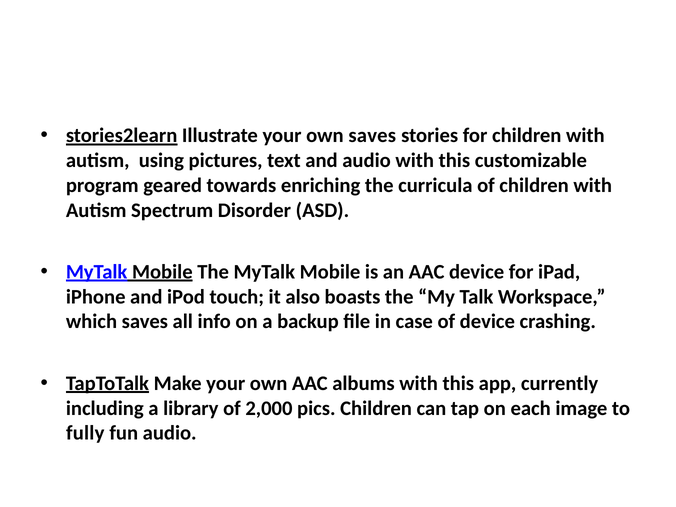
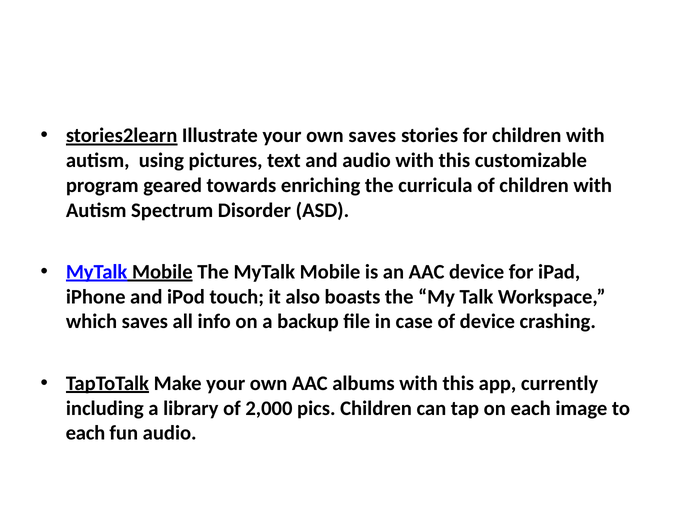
fully at (85, 433): fully -> each
